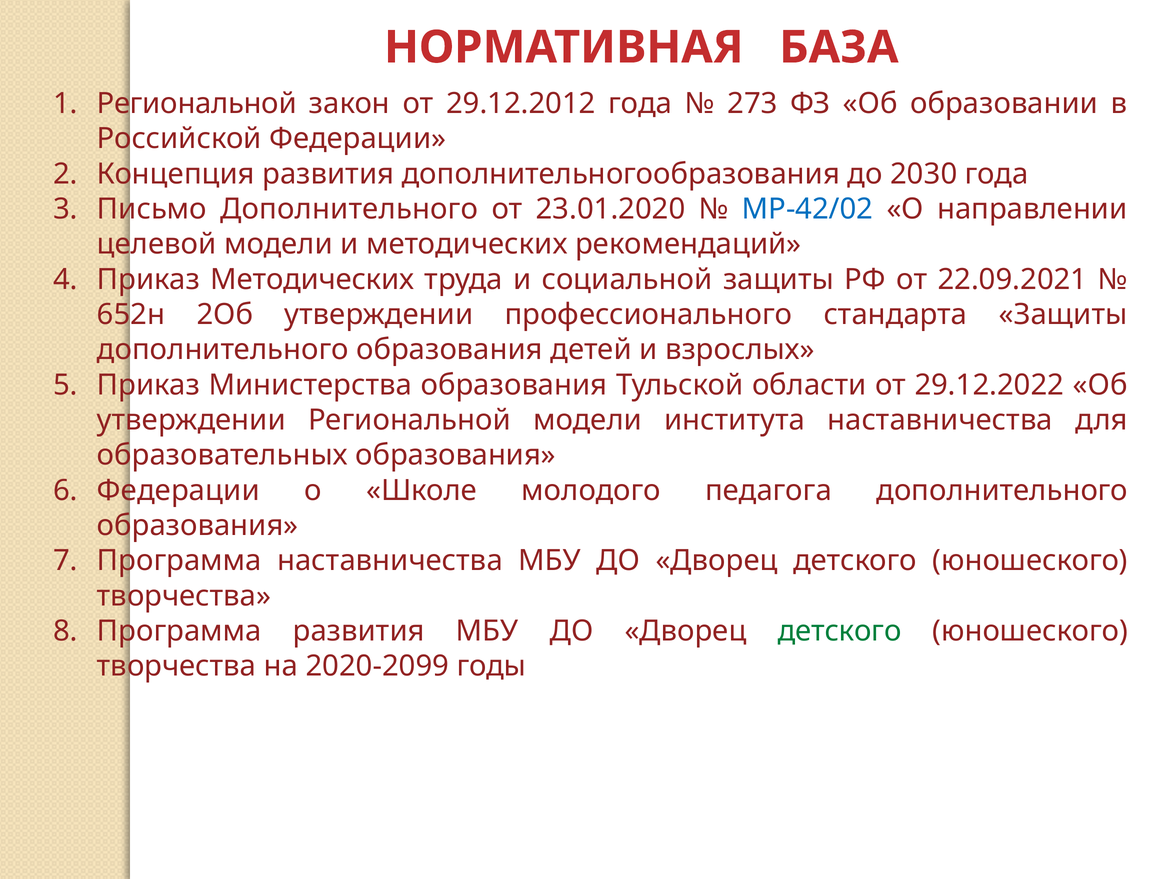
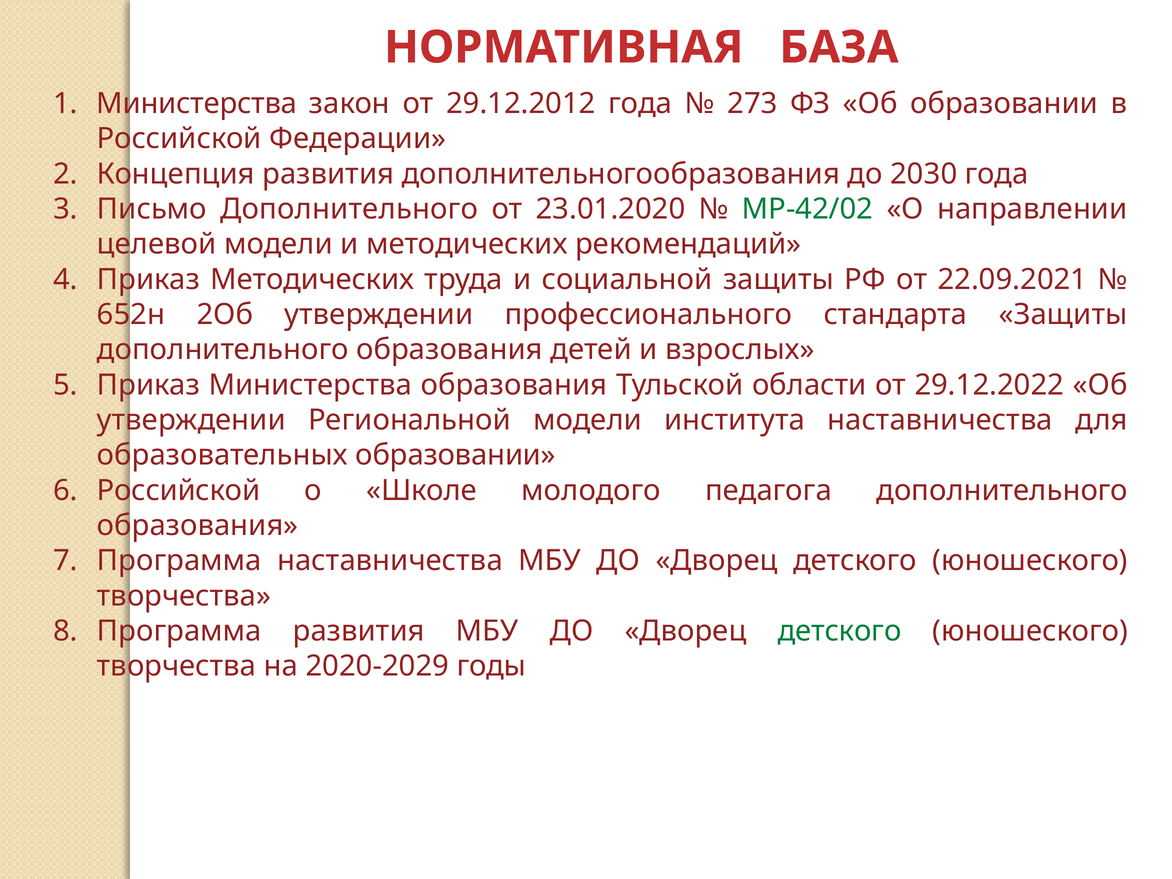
Региональной at (197, 104): Региональной -> Министерства
МР-42/02 colour: blue -> green
образовательных образования: образования -> образовании
Федерации at (178, 490): Федерации -> Российской
2020-2099: 2020-2099 -> 2020-2029
